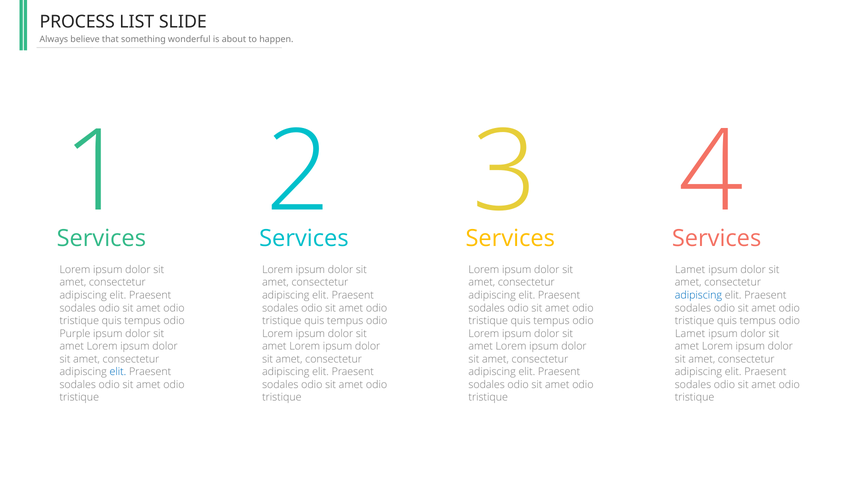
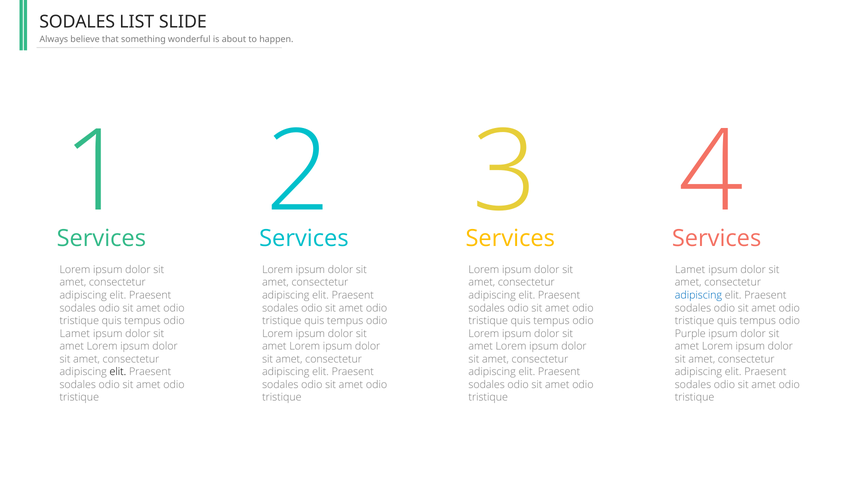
PROCESS at (77, 22): PROCESS -> SODALES
Purple at (75, 334): Purple -> Lamet
Lamet at (690, 334): Lamet -> Purple
elit at (118, 372) colour: blue -> black
